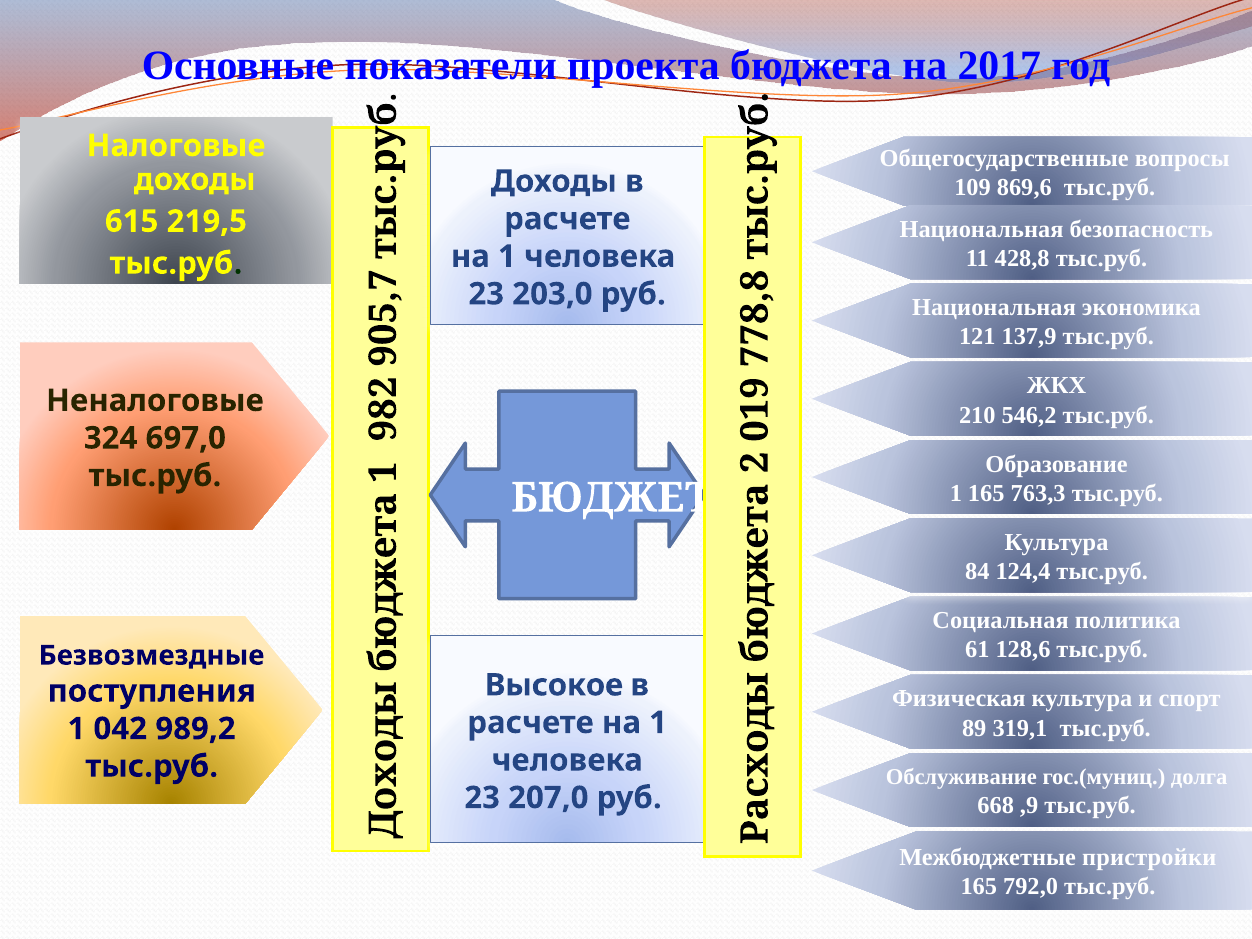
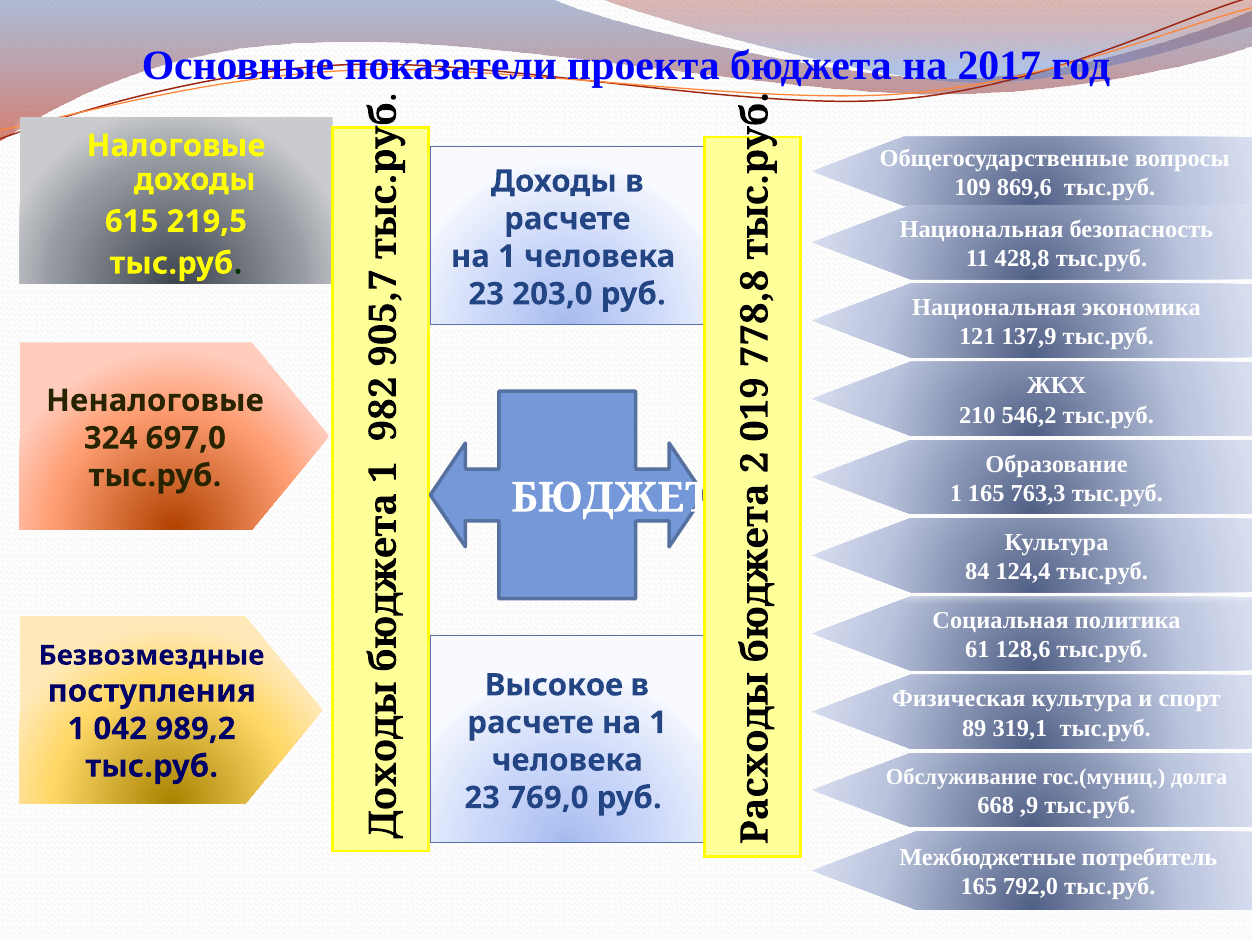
207,0: 207,0 -> 769,0
пристройки: пристройки -> потребитель
